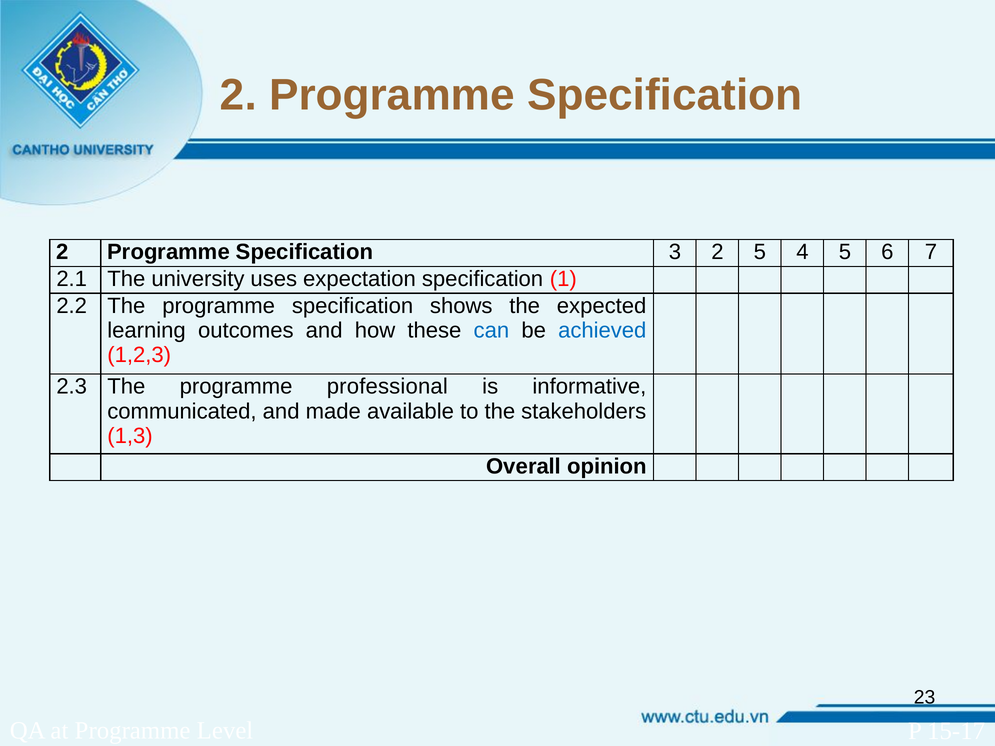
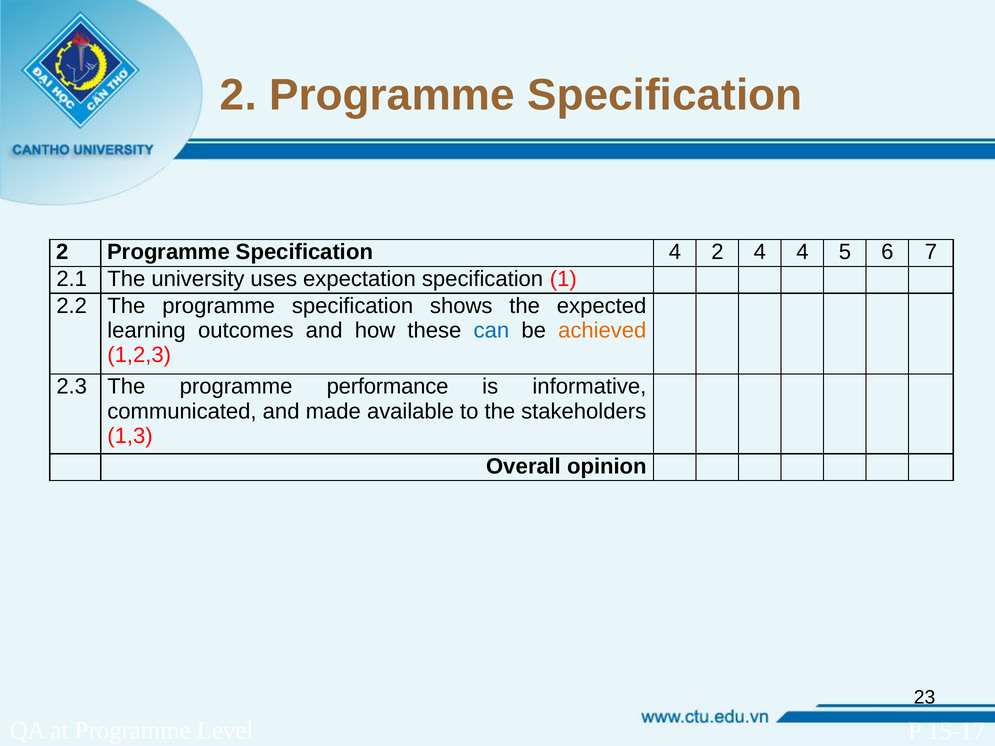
Specification 3: 3 -> 4
2 5: 5 -> 4
achieved colour: blue -> orange
professional: professional -> performance
